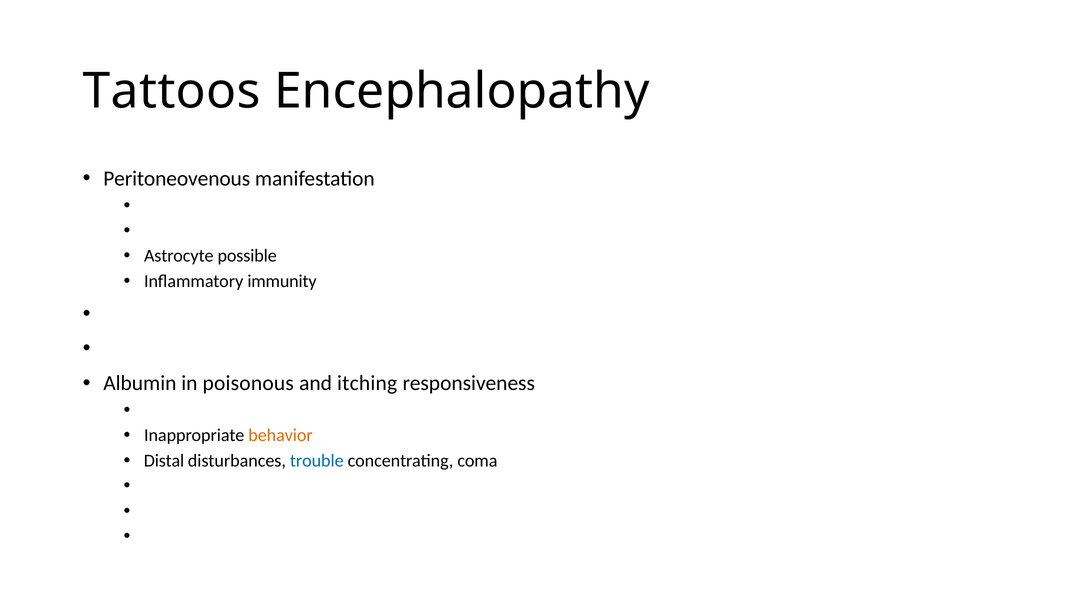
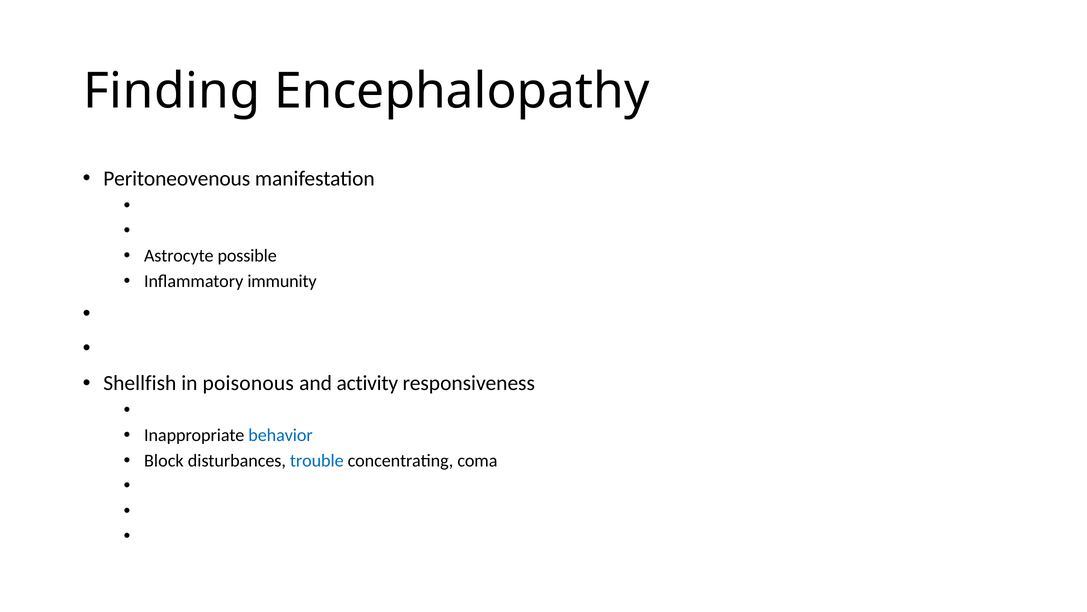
Tattoos: Tattoos -> Finding
Albumin: Albumin -> Shellfish
itching: itching -> activity
behavior colour: orange -> blue
Distal: Distal -> Block
